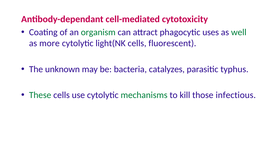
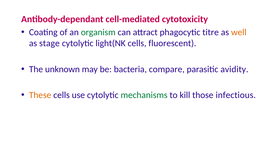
uses: uses -> titre
well colour: green -> orange
more: more -> stage
catalyzes: catalyzes -> compare
typhus: typhus -> avidity
These colour: green -> orange
